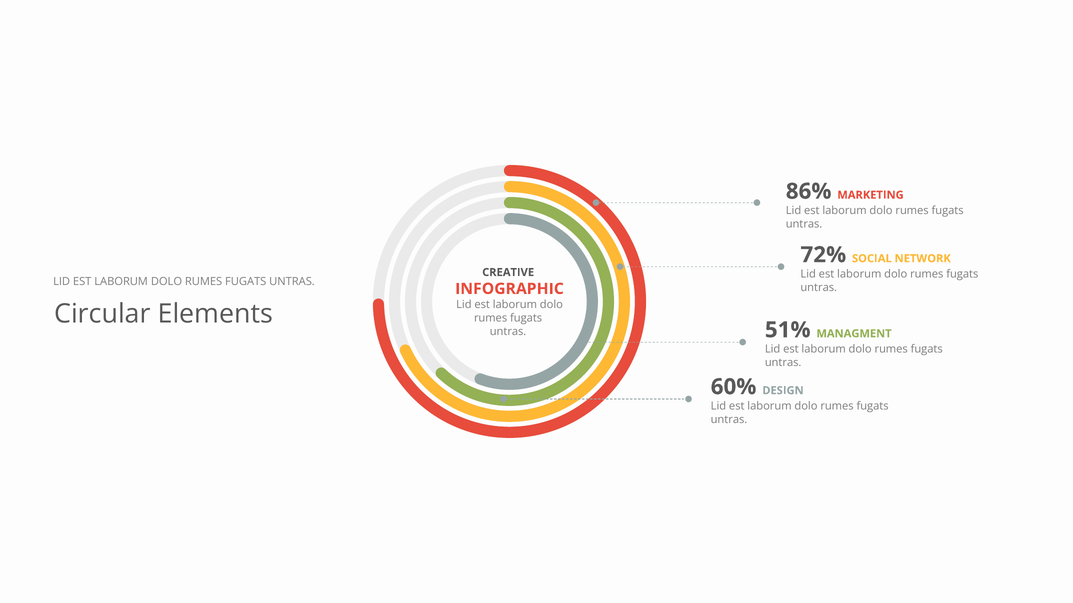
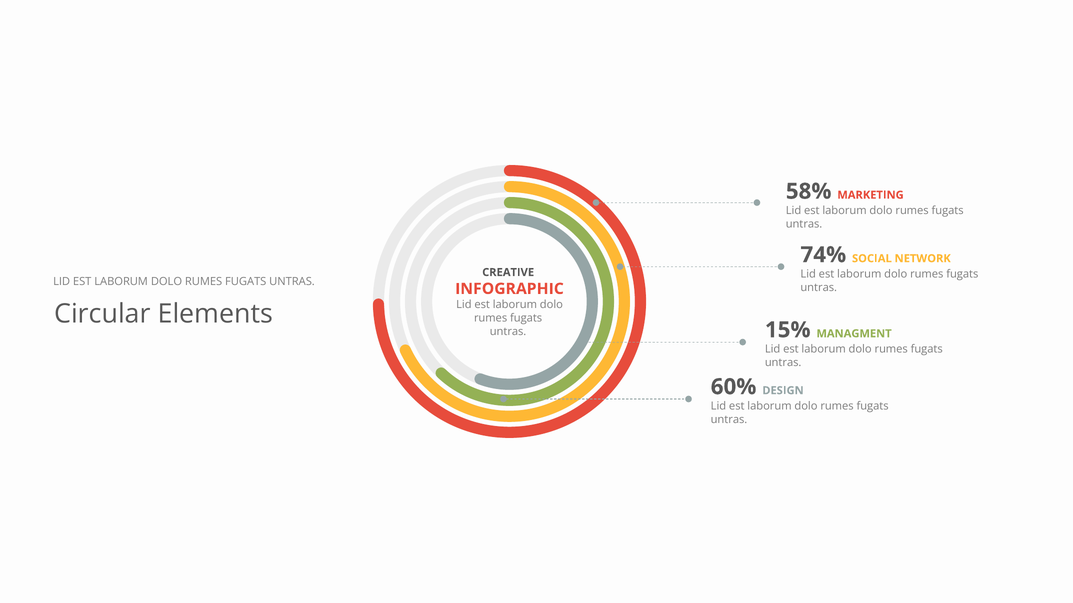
86%: 86% -> 58%
72%: 72% -> 74%
51%: 51% -> 15%
